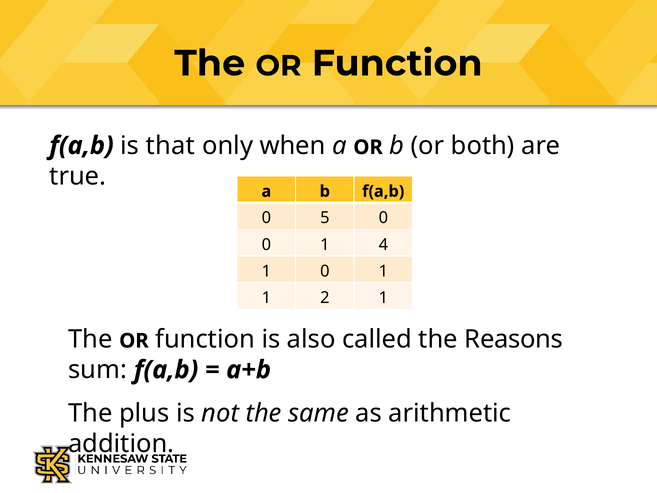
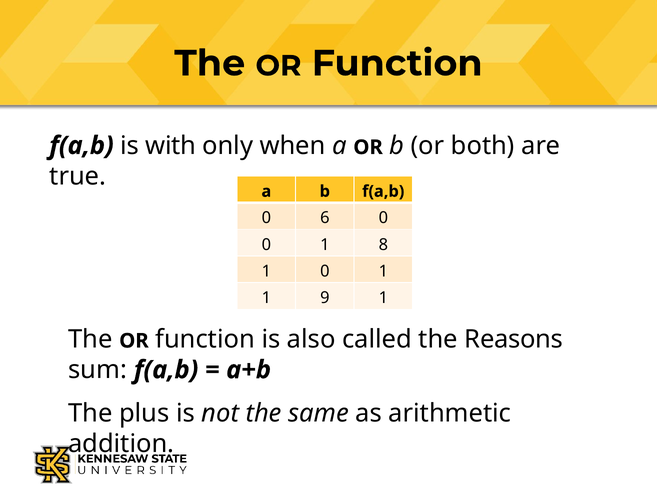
that: that -> with
5: 5 -> 6
4: 4 -> 8
2: 2 -> 9
